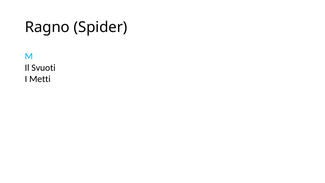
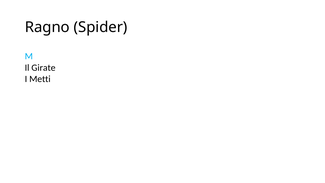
Svuoti: Svuoti -> Girate
